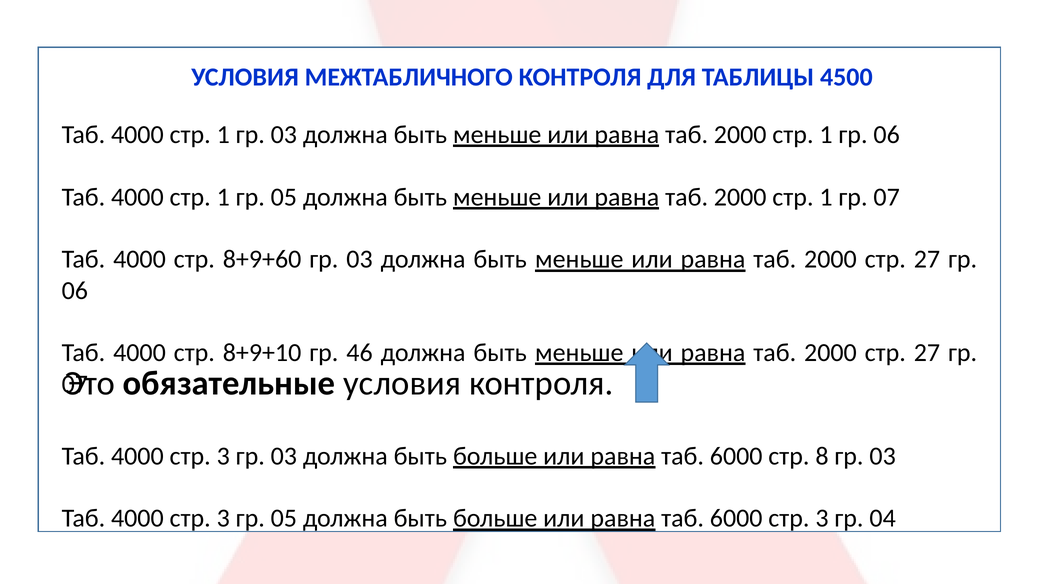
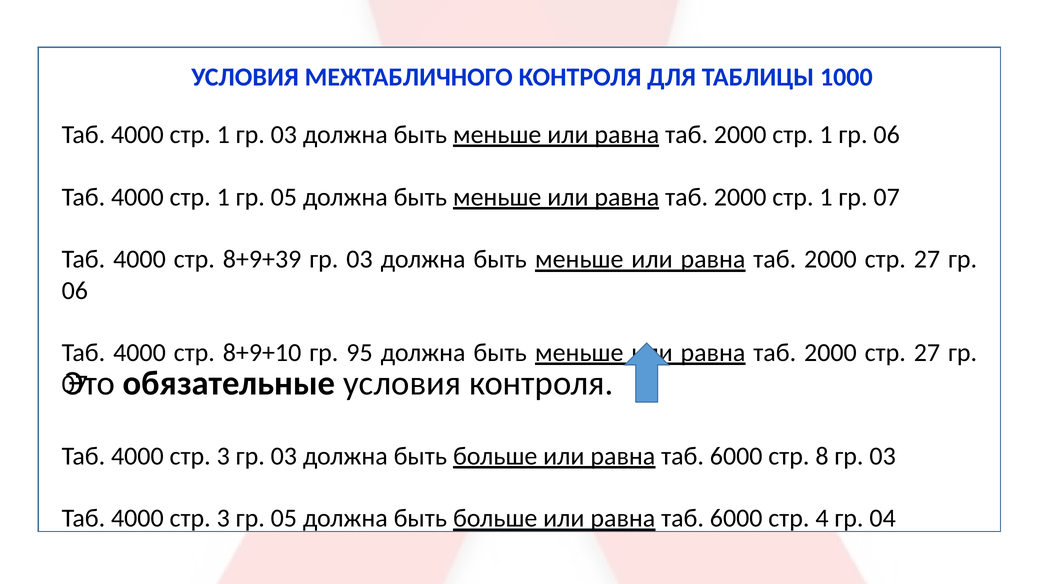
4500: 4500 -> 1000
8+9+60: 8+9+60 -> 8+9+39
46: 46 -> 95
6000 стр 3: 3 -> 4
